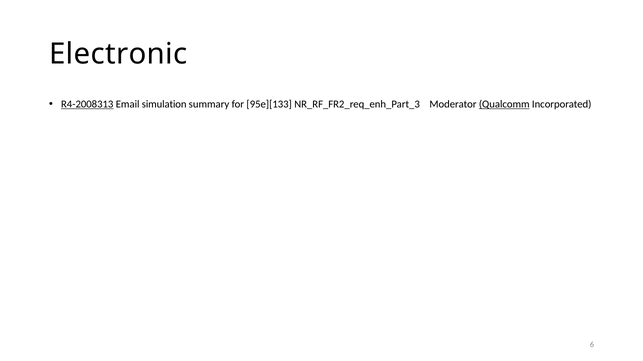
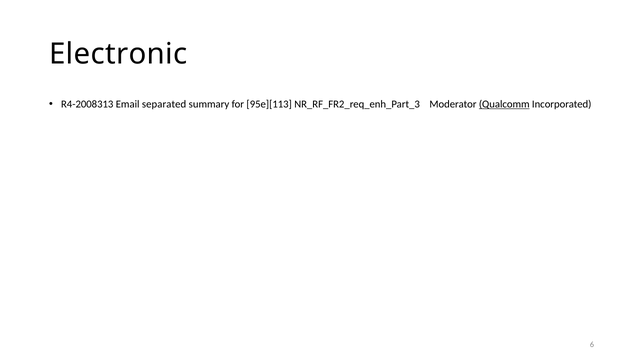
R4-2008313 underline: present -> none
simulation: simulation -> separated
95e][133: 95e][133 -> 95e][113
